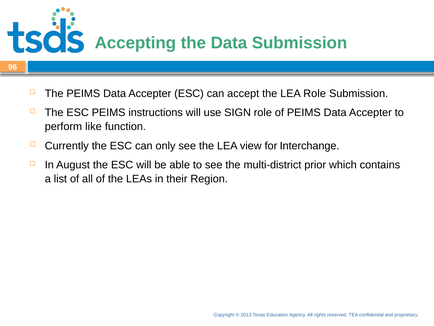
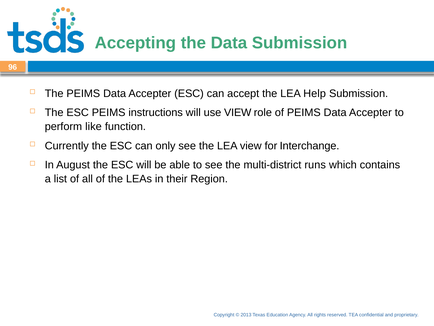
LEA Role: Role -> Help
use SIGN: SIGN -> VIEW
prior: prior -> runs
